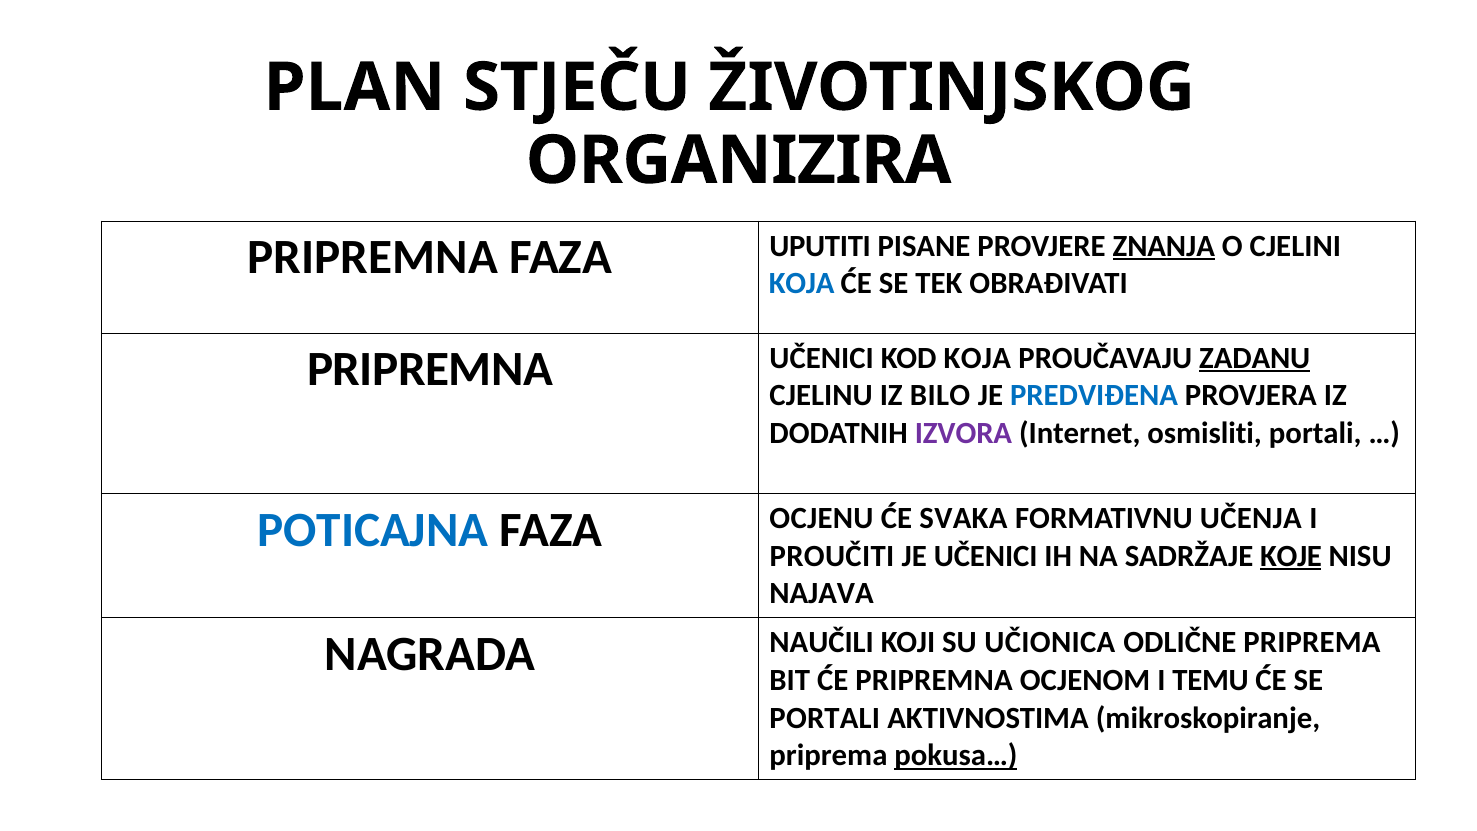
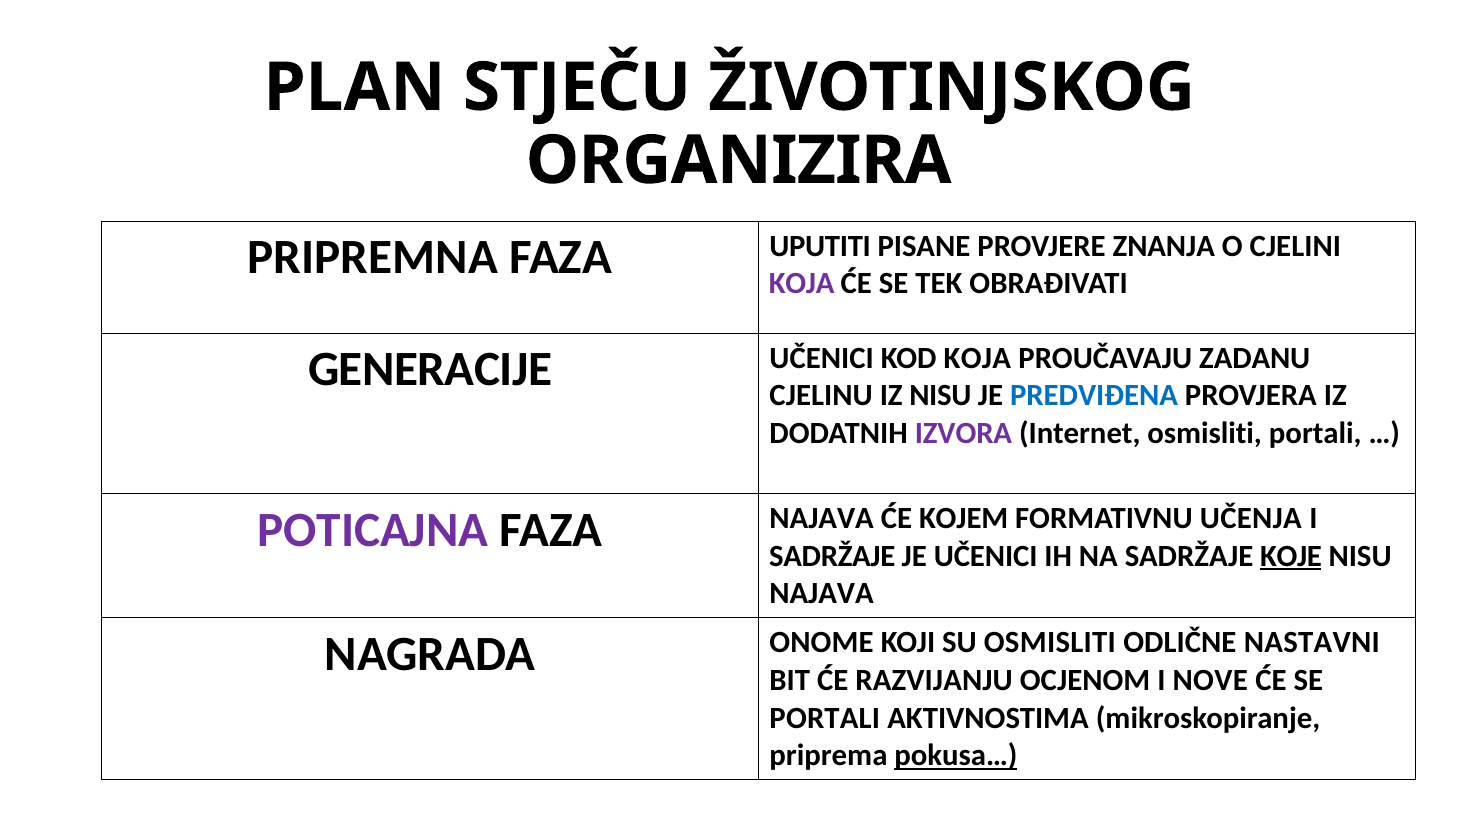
ZNANJA underline: present -> none
KOJA at (802, 284) colour: blue -> purple
PRIPREMNA at (430, 369): PRIPREMNA -> GENERACIJE
ZADANU underline: present -> none
IZ BILO: BILO -> NISU
POTICAJNA colour: blue -> purple
FAZA OCJENU: OCJENU -> NAJAVA
SVAKA: SVAKA -> KOJEM
PROUČITI at (832, 556): PROUČITI -> SADRŽAJE
NAUČILI: NAUČILI -> ONOME
SU UČIONICA: UČIONICA -> OSMISLITI
ODLIČNE PRIPREMA: PRIPREMA -> NASTAVNI
ĆE PRIPREMNA: PRIPREMNA -> RAZVIJANJU
TEMU: TEMU -> NOVE
